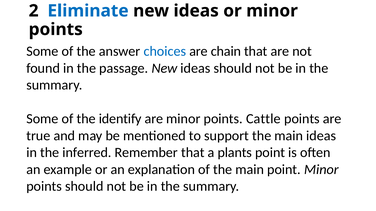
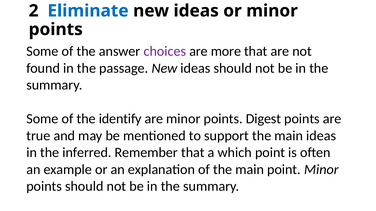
choices colour: blue -> purple
chain: chain -> more
Cattle: Cattle -> Digest
plants: plants -> which
